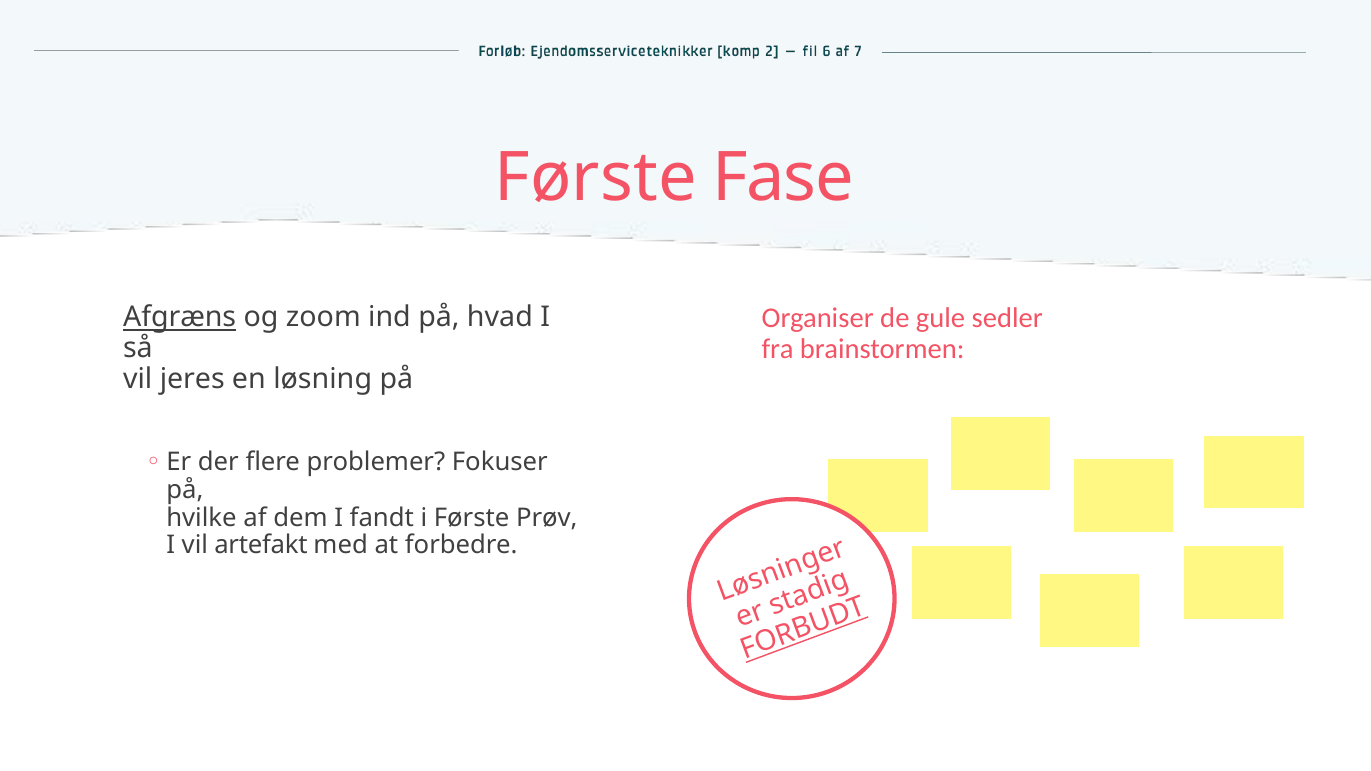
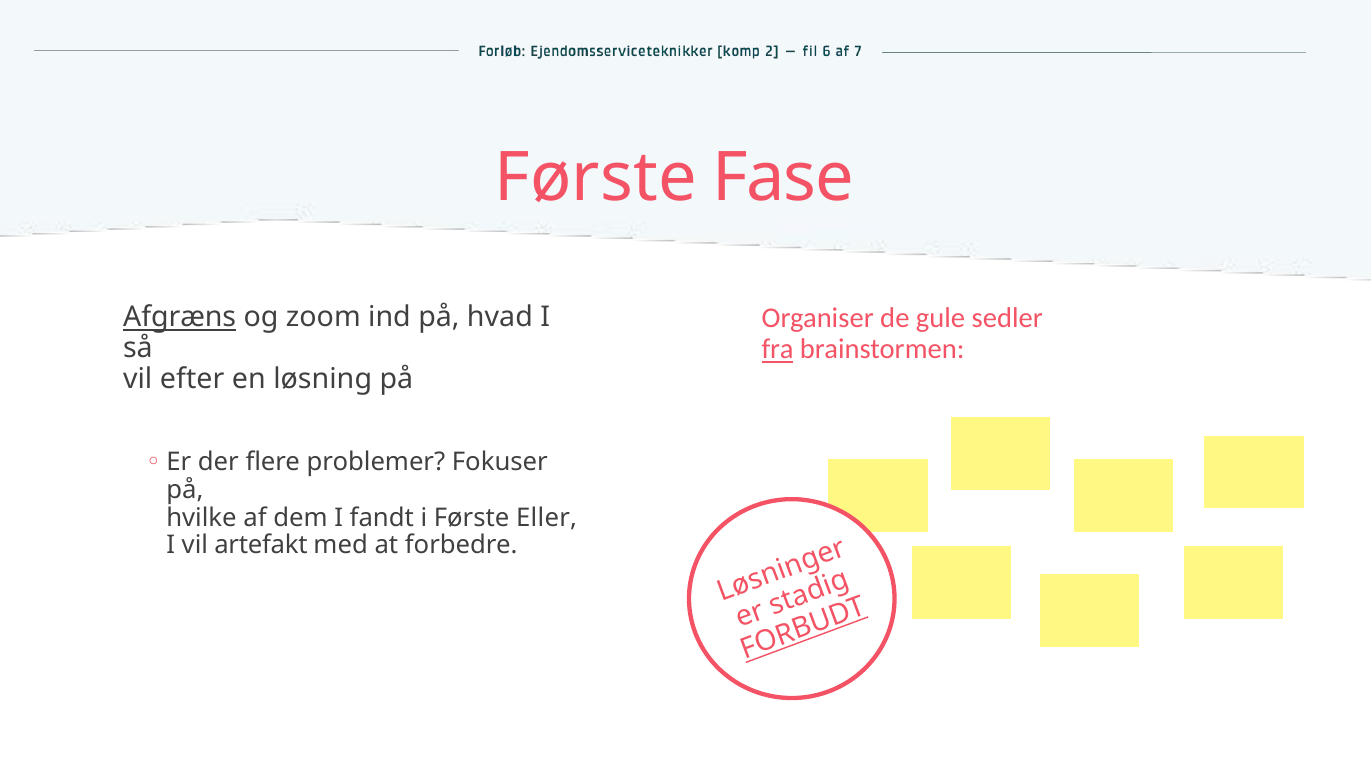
fra underline: none -> present
jeres: jeres -> efter
Prøv: Prøv -> Eller
